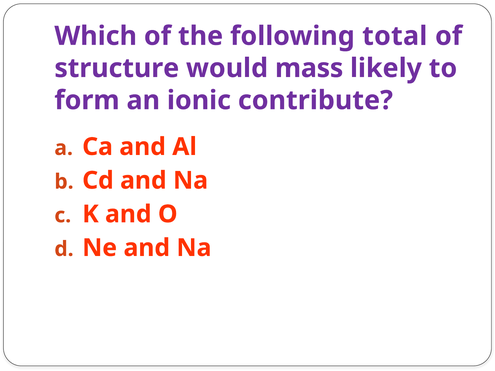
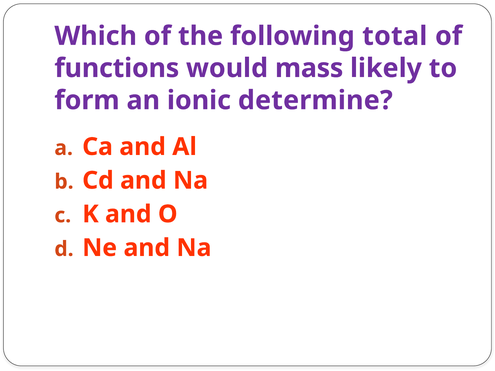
structure: structure -> functions
contribute: contribute -> determine
